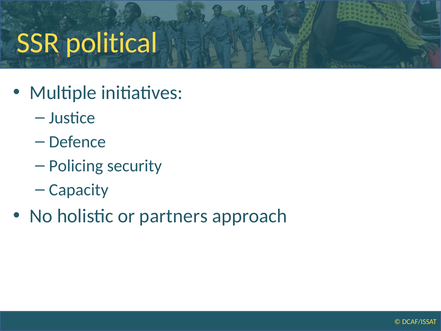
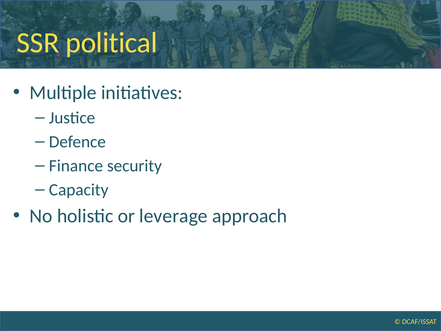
Policing: Policing -> Finance
partners: partners -> leverage
